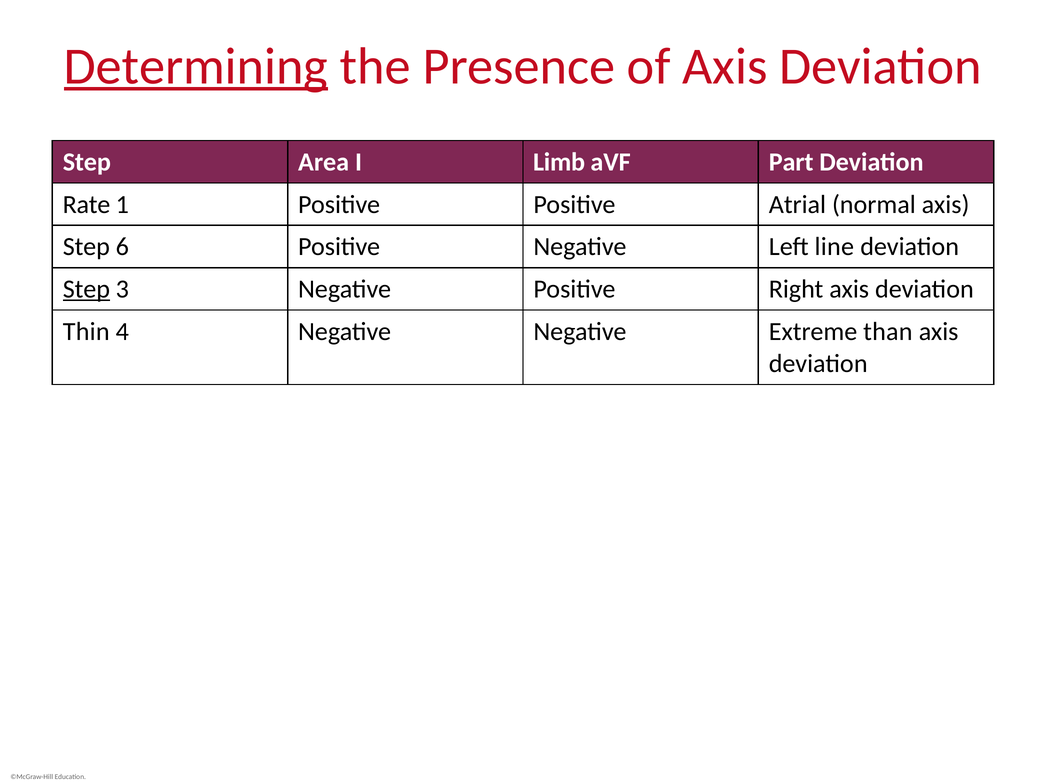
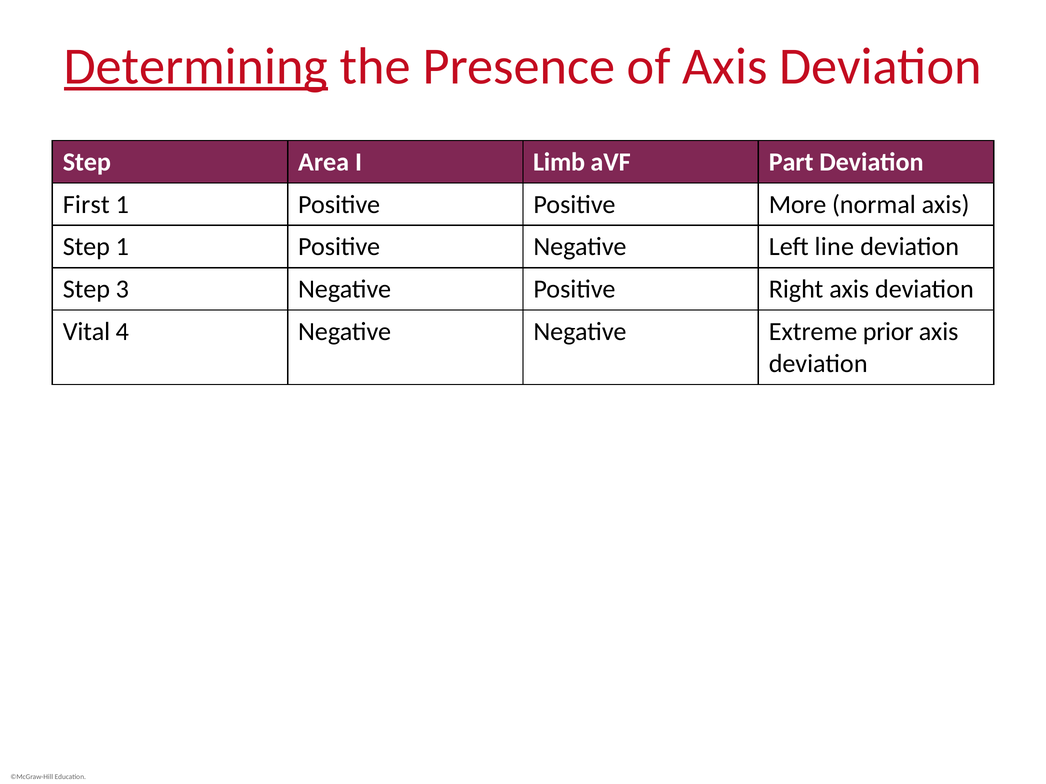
Rate: Rate -> First
Atrial: Atrial -> More
Step 6: 6 -> 1
Step at (86, 289) underline: present -> none
Thin: Thin -> Vital
than: than -> prior
